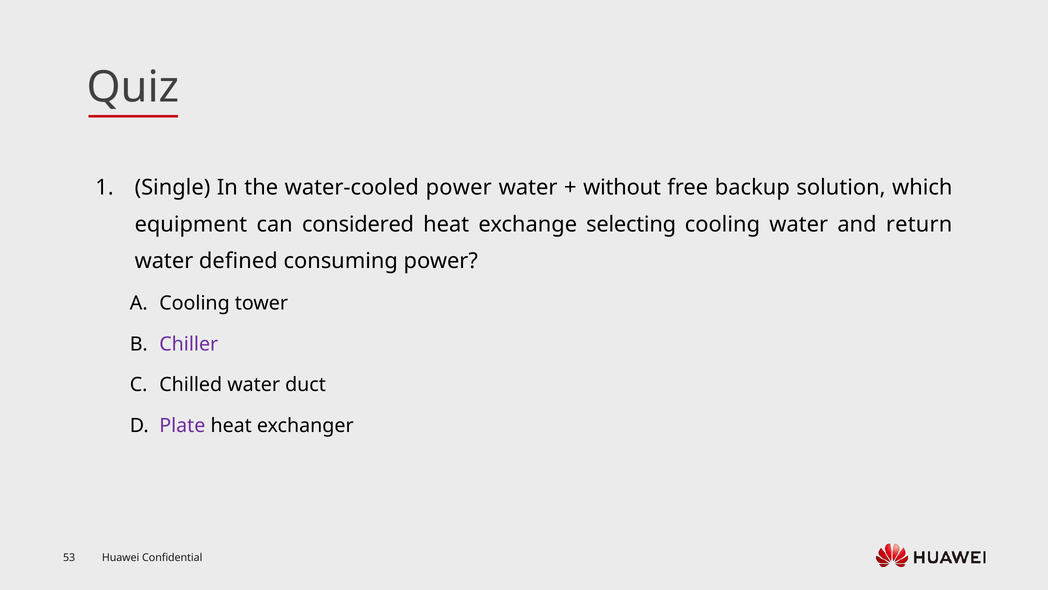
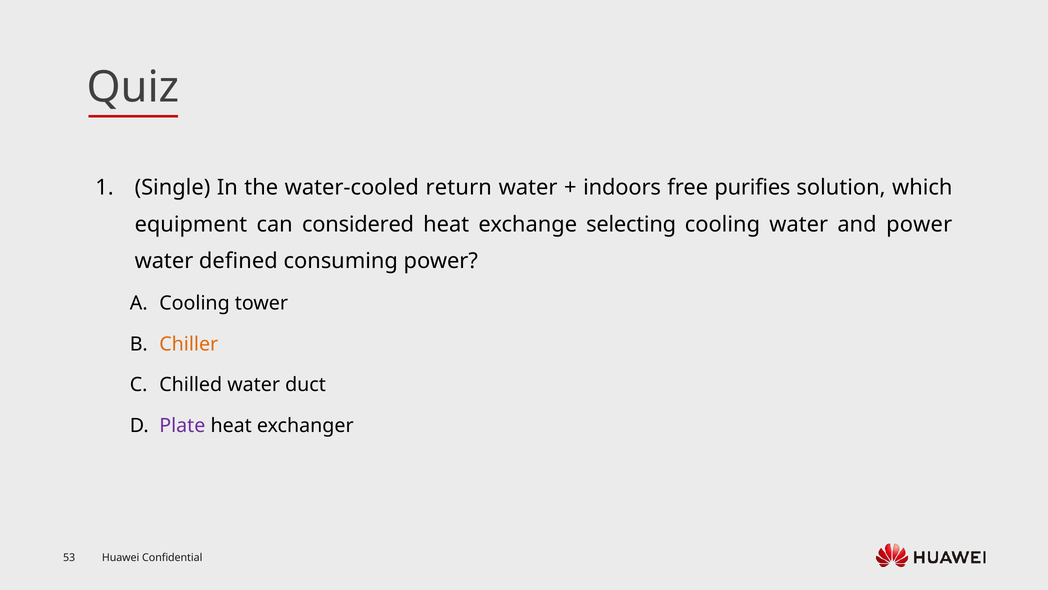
water-cooled power: power -> return
without: without -> indoors
backup: backup -> purifies
and return: return -> power
Chiller colour: purple -> orange
